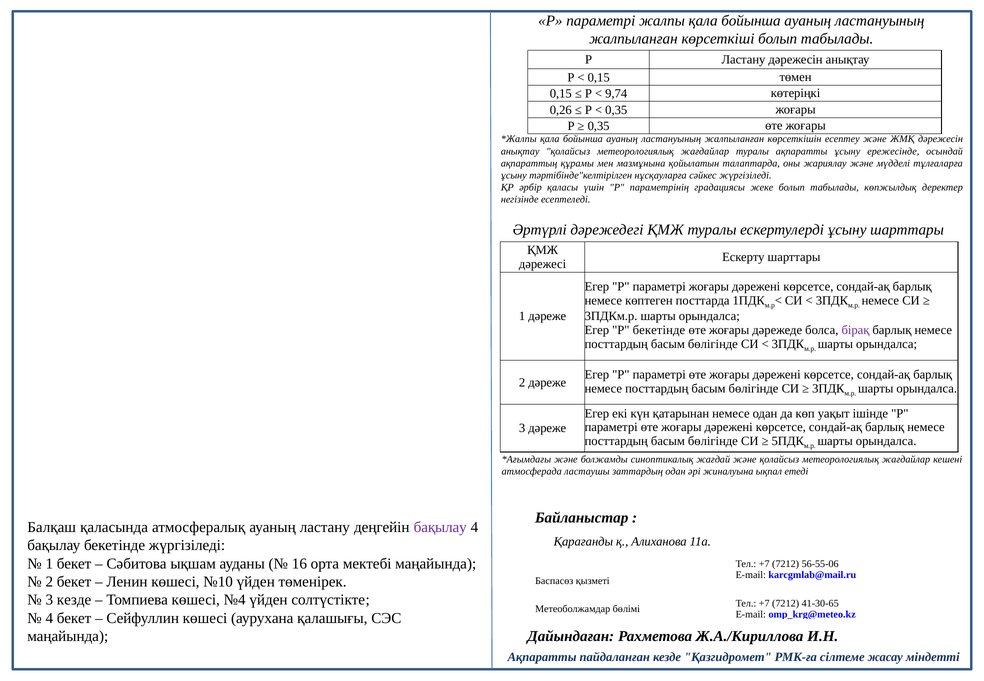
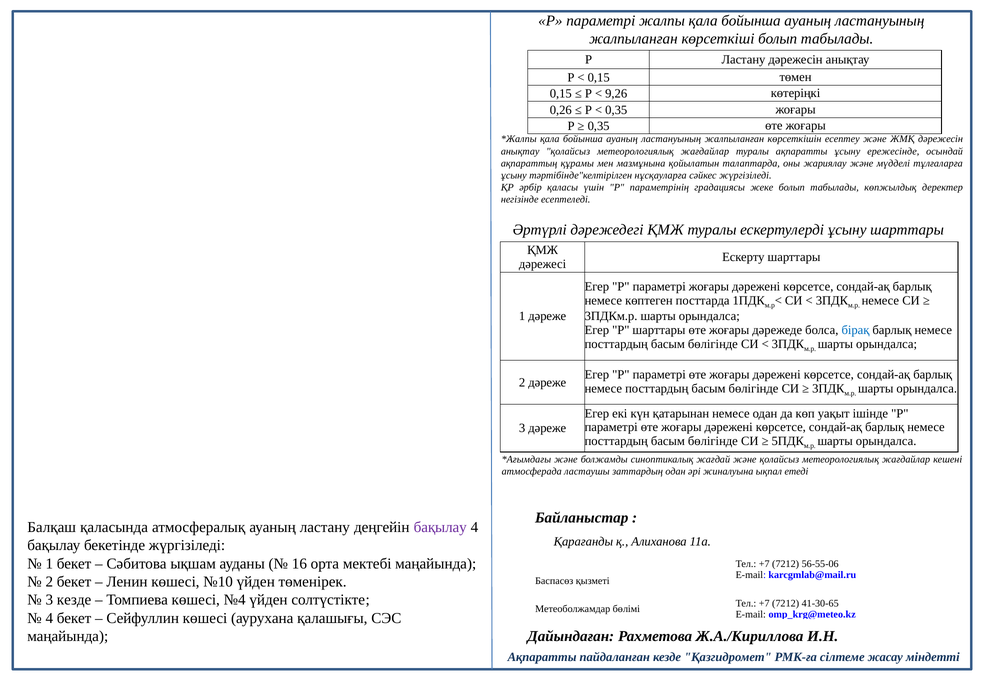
9,74: 9,74 -> 9,26
P бекетінде: бекетінде -> шарттары
бірақ colour: purple -> blue
